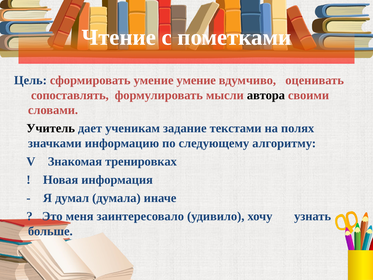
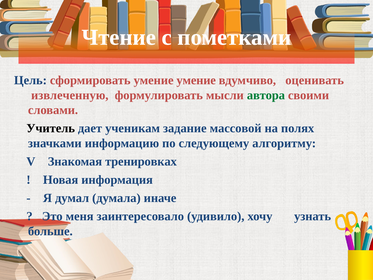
сопоставлять: сопоставлять -> извлеченную
автора colour: black -> green
текстами: текстами -> массовой
